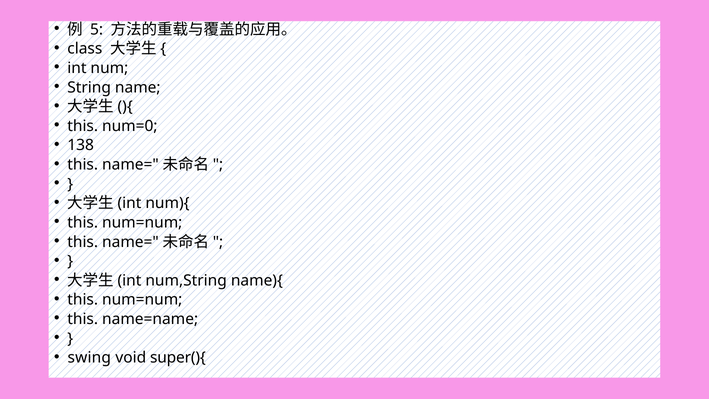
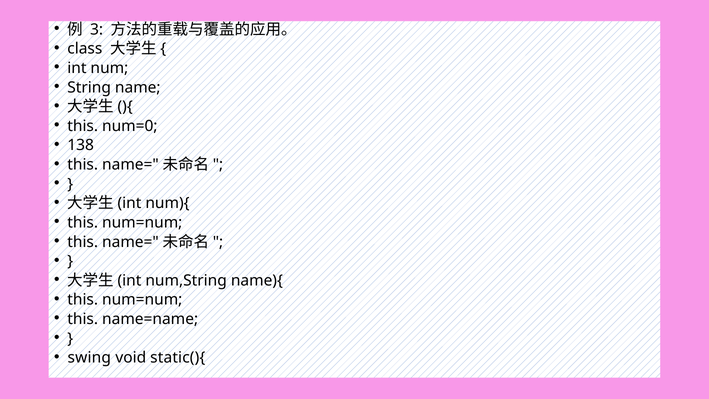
5: 5 -> 3
super(){: super(){ -> static(){
